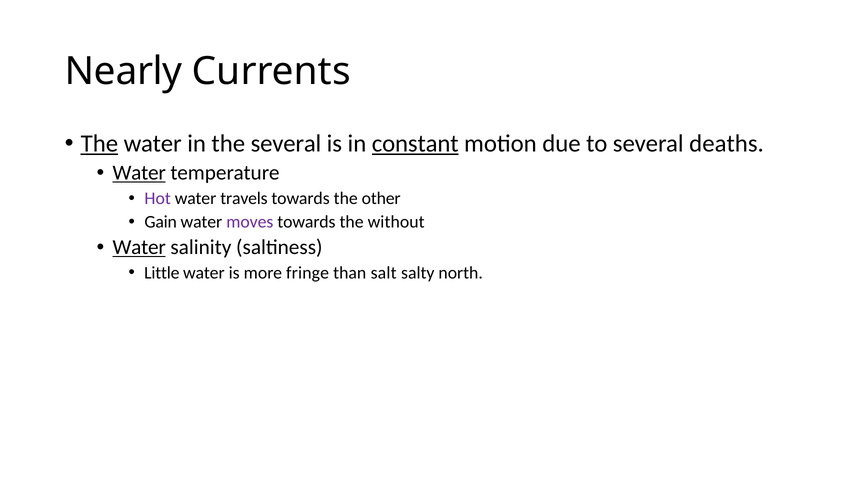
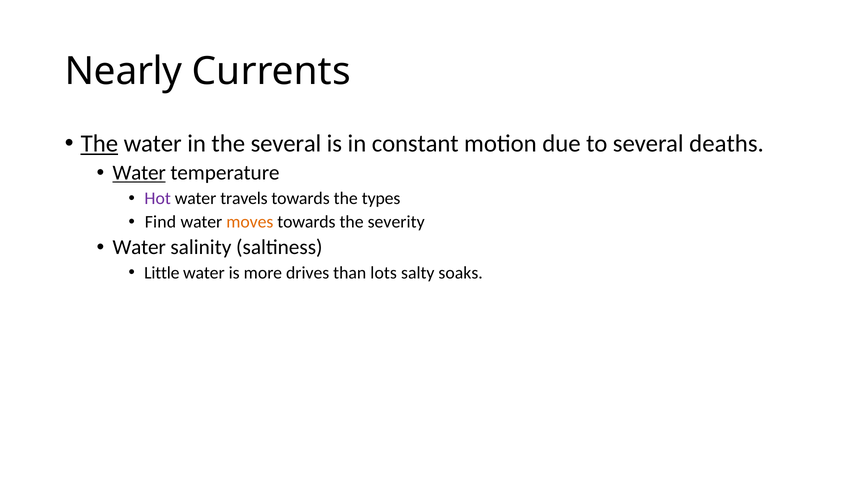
constant underline: present -> none
other: other -> types
Gain: Gain -> Find
moves colour: purple -> orange
without: without -> severity
Water at (139, 247) underline: present -> none
fringe: fringe -> drives
salt: salt -> lots
north: north -> soaks
